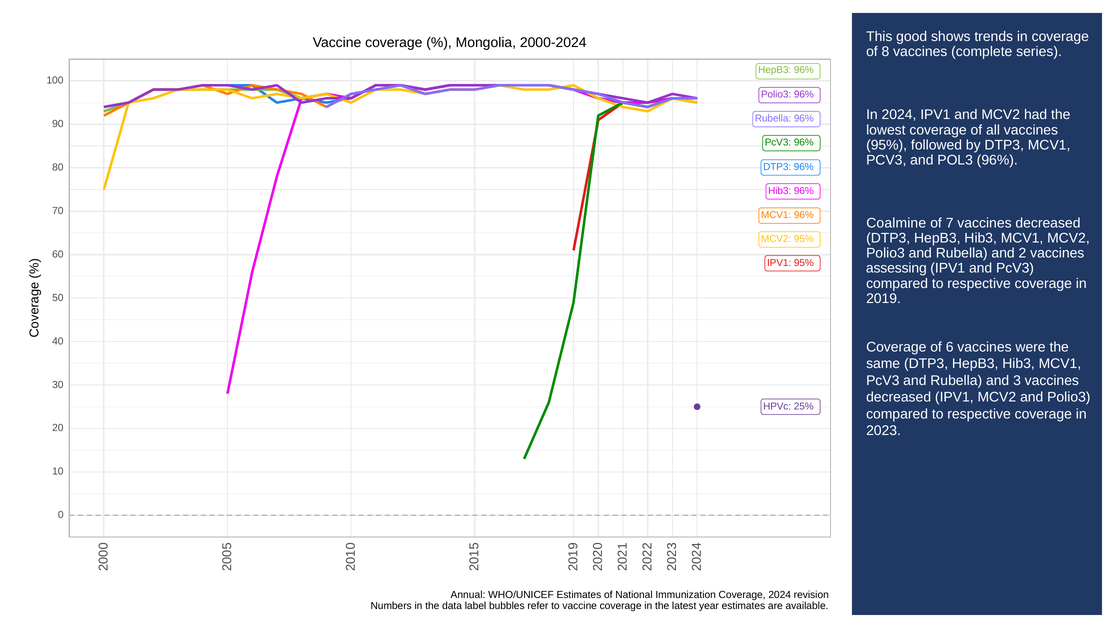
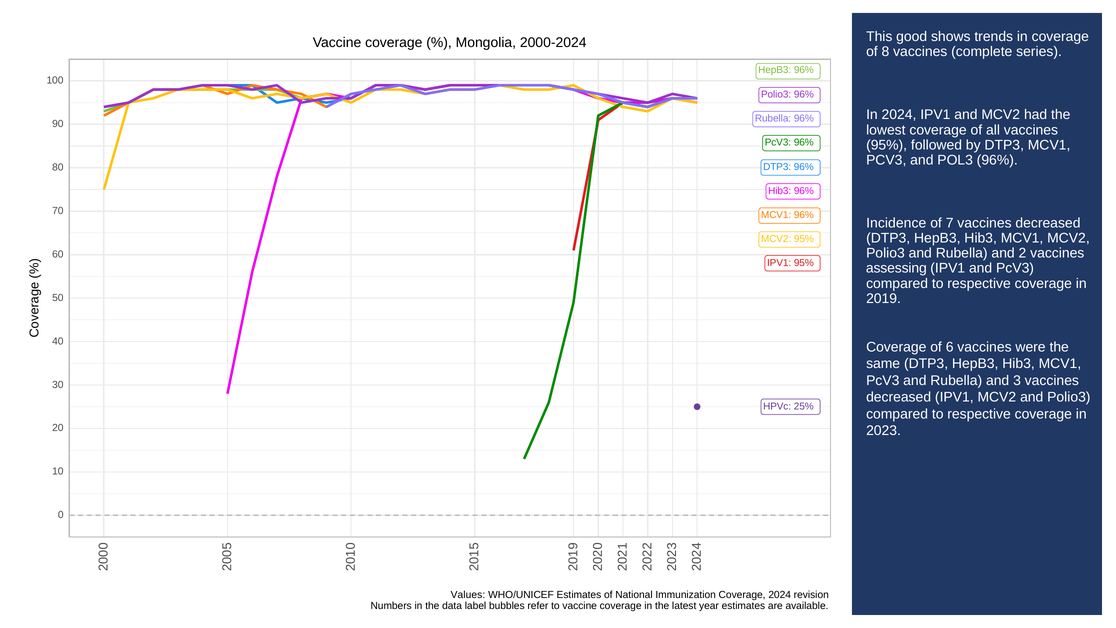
Coalmine: Coalmine -> Incidence
Annual: Annual -> Values
